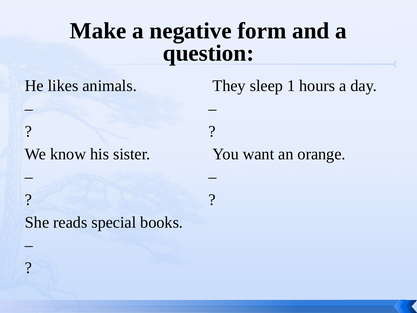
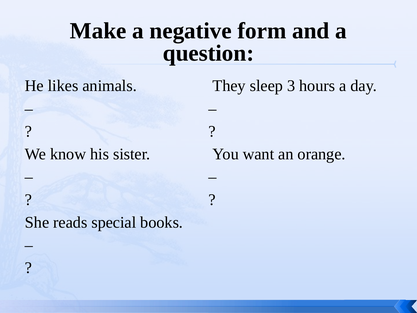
1: 1 -> 3
